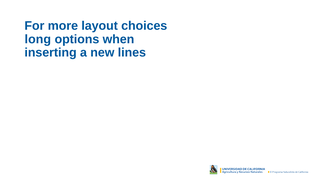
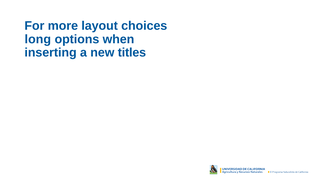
lines: lines -> titles
